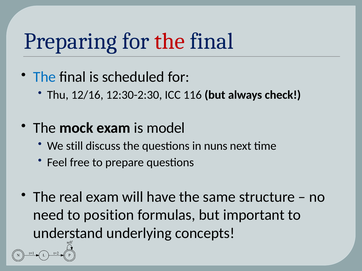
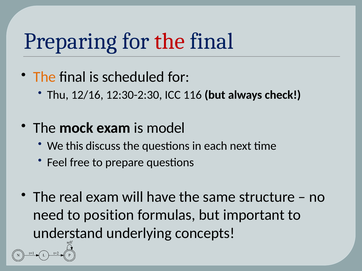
The at (45, 77) colour: blue -> orange
still: still -> this
nuns: nuns -> each
